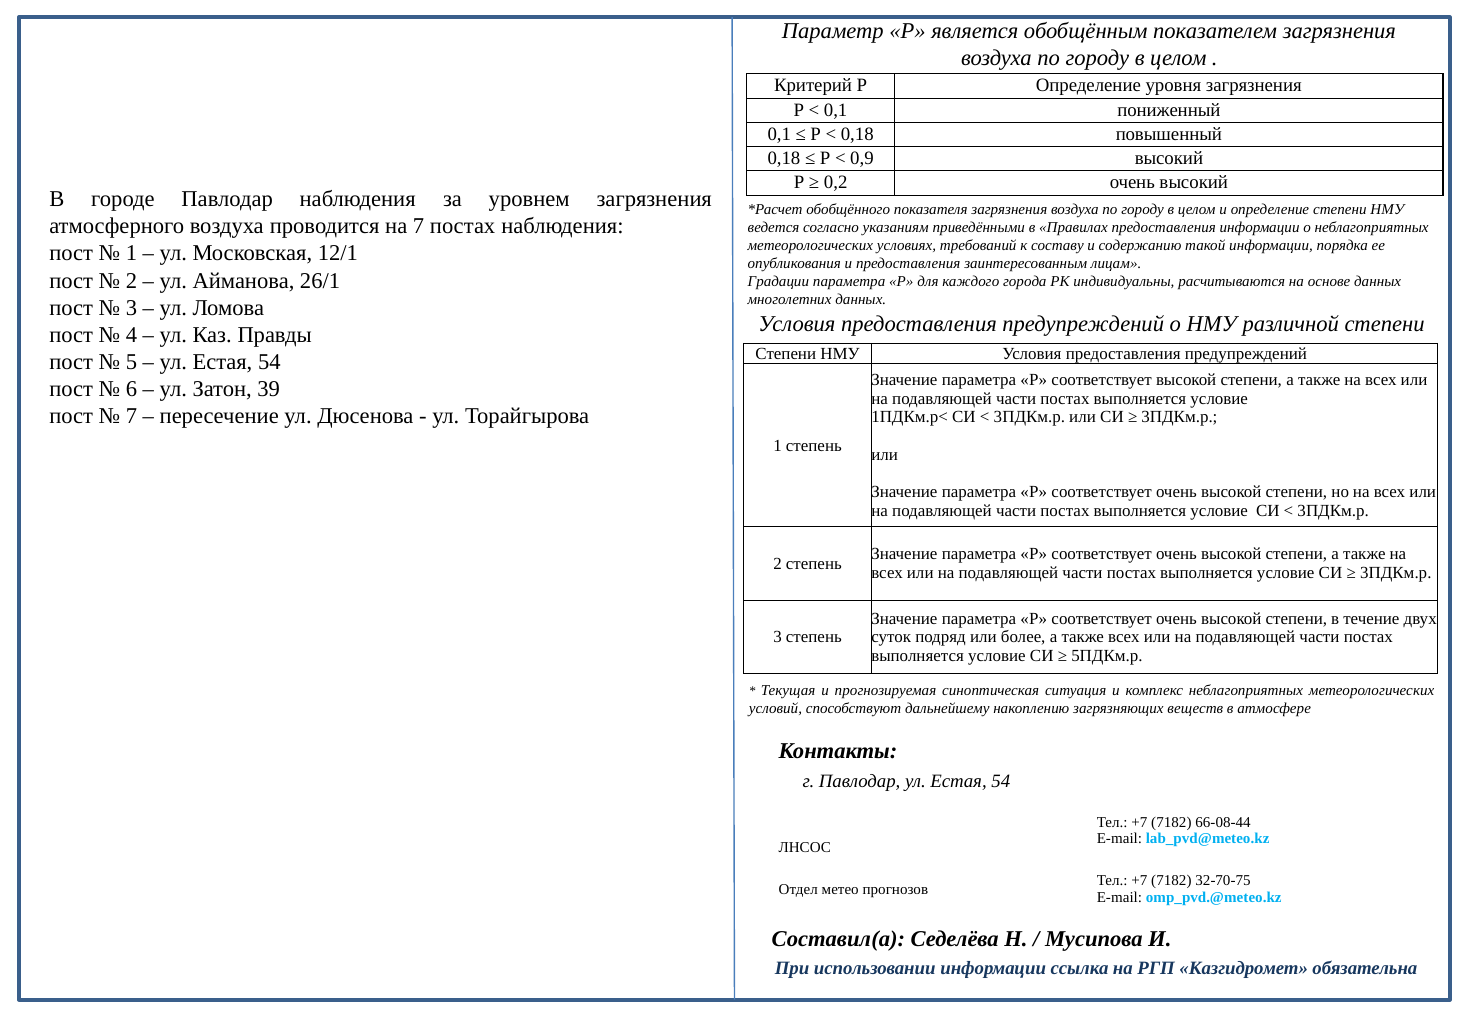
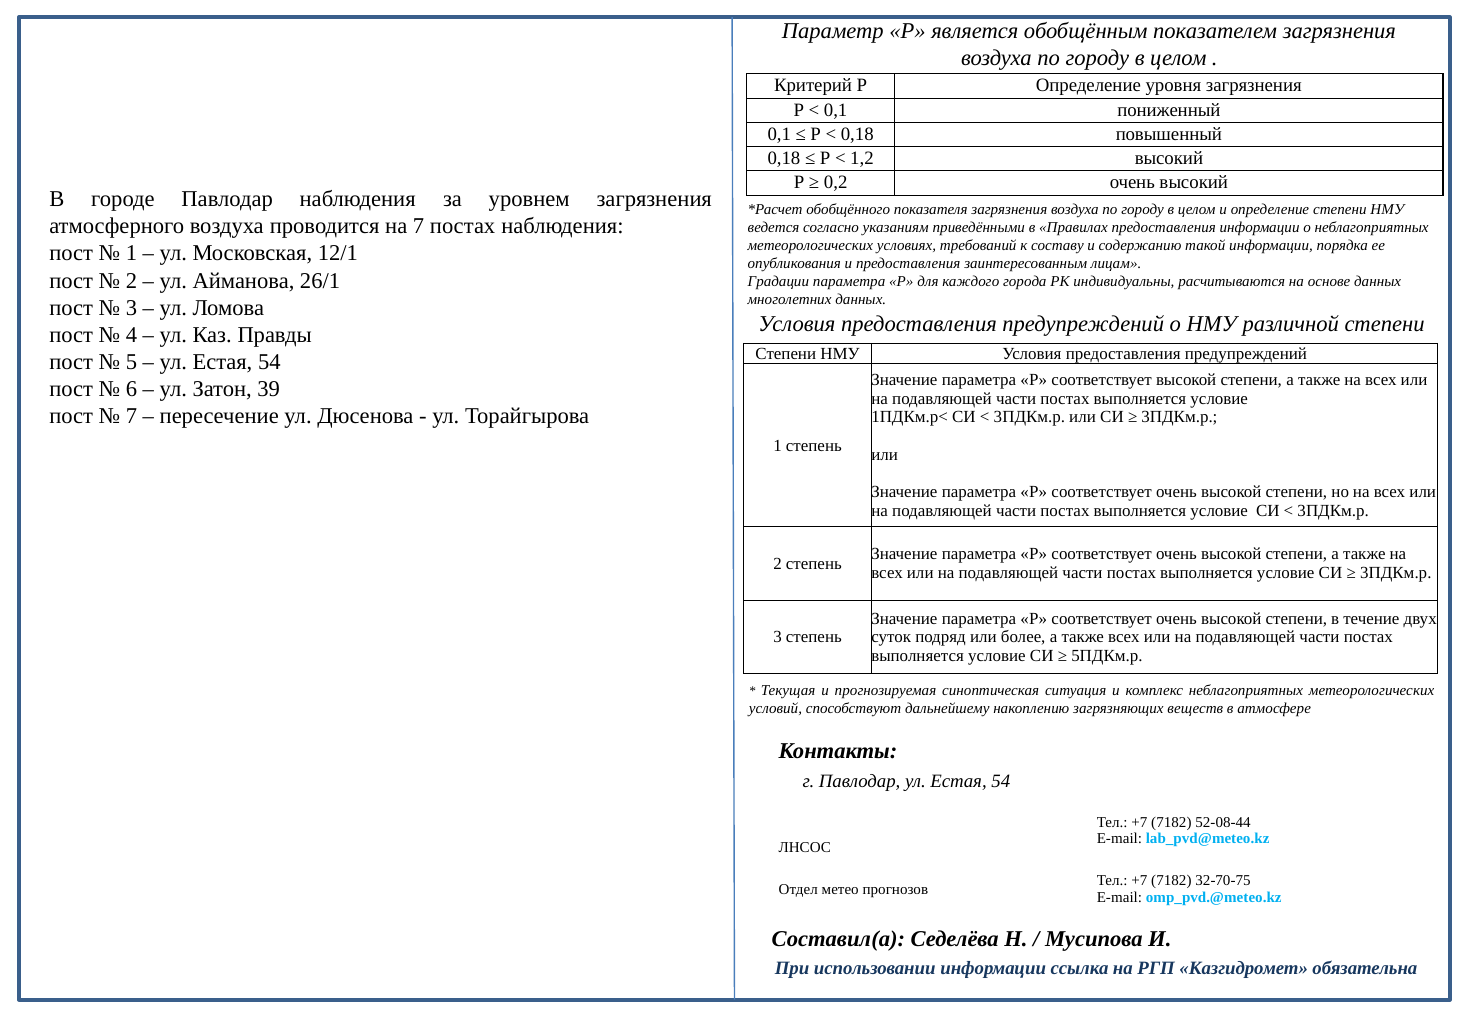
0,9: 0,9 -> 1,2
66-08-44: 66-08-44 -> 52-08-44
